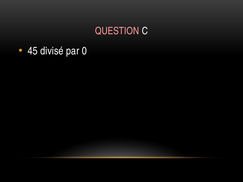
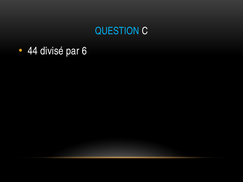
QUESTION colour: pink -> light blue
45: 45 -> 44
0: 0 -> 6
